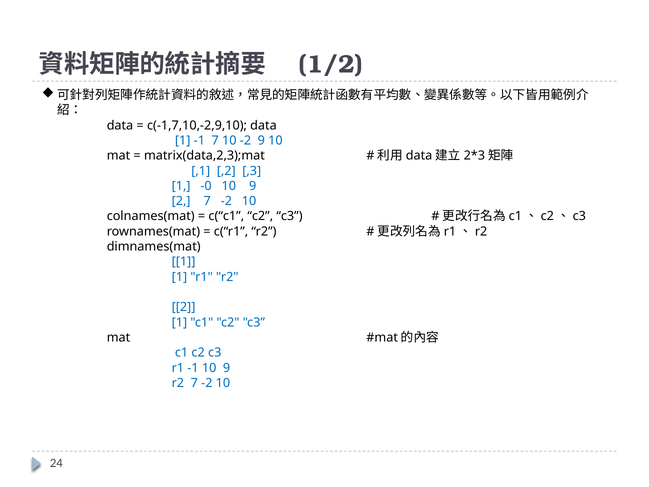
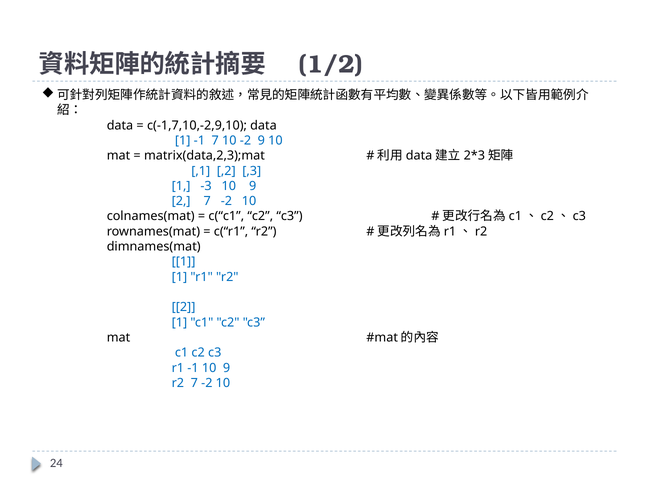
-0: -0 -> -3
